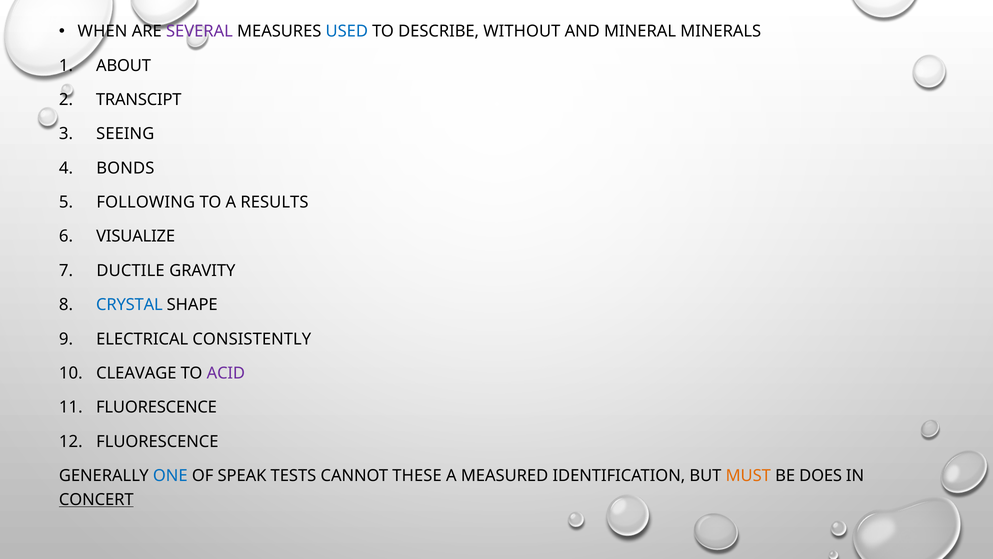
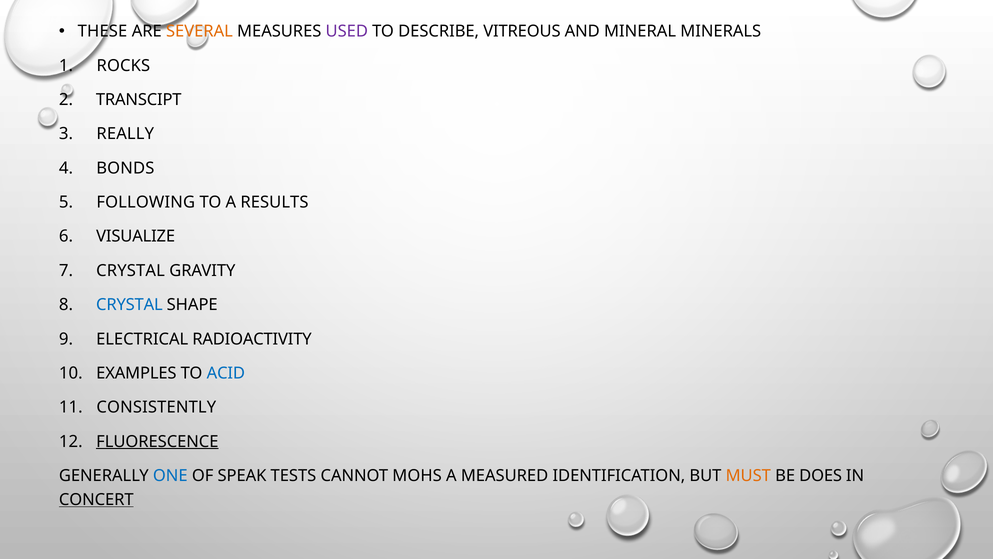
WHEN: WHEN -> THESE
SEVERAL colour: purple -> orange
USED colour: blue -> purple
WITHOUT: WITHOUT -> VITREOUS
ABOUT: ABOUT -> ROCKS
SEEING: SEEING -> REALLY
DUCTILE at (131, 270): DUCTILE -> CRYSTAL
CONSISTENTLY: CONSISTENTLY -> RADIOACTIVITY
CLEAVAGE: CLEAVAGE -> EXAMPLES
ACID colour: purple -> blue
FLUORESCENCE at (157, 407): FLUORESCENCE -> CONSISTENTLY
FLUORESCENCE at (157, 441) underline: none -> present
THESE: THESE -> MOHS
